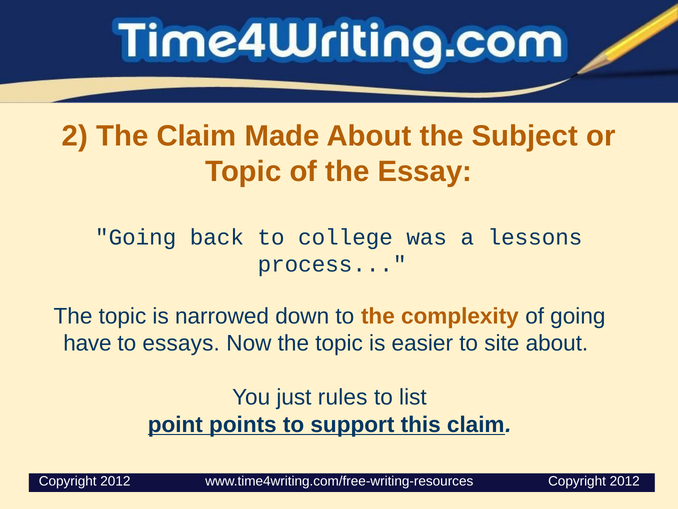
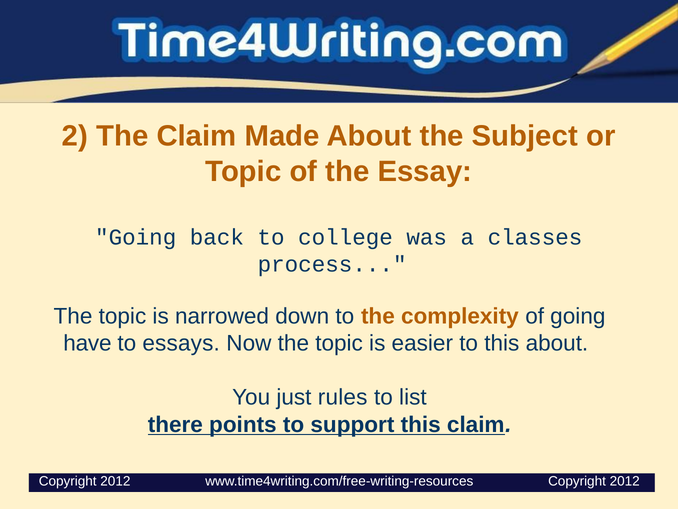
lessons: lessons -> classes
to site: site -> this
point: point -> there
